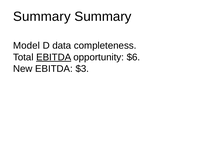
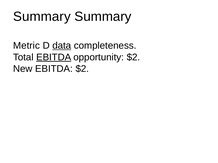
Model: Model -> Metric
data underline: none -> present
opportunity $6: $6 -> $2
EBITDA $3: $3 -> $2
